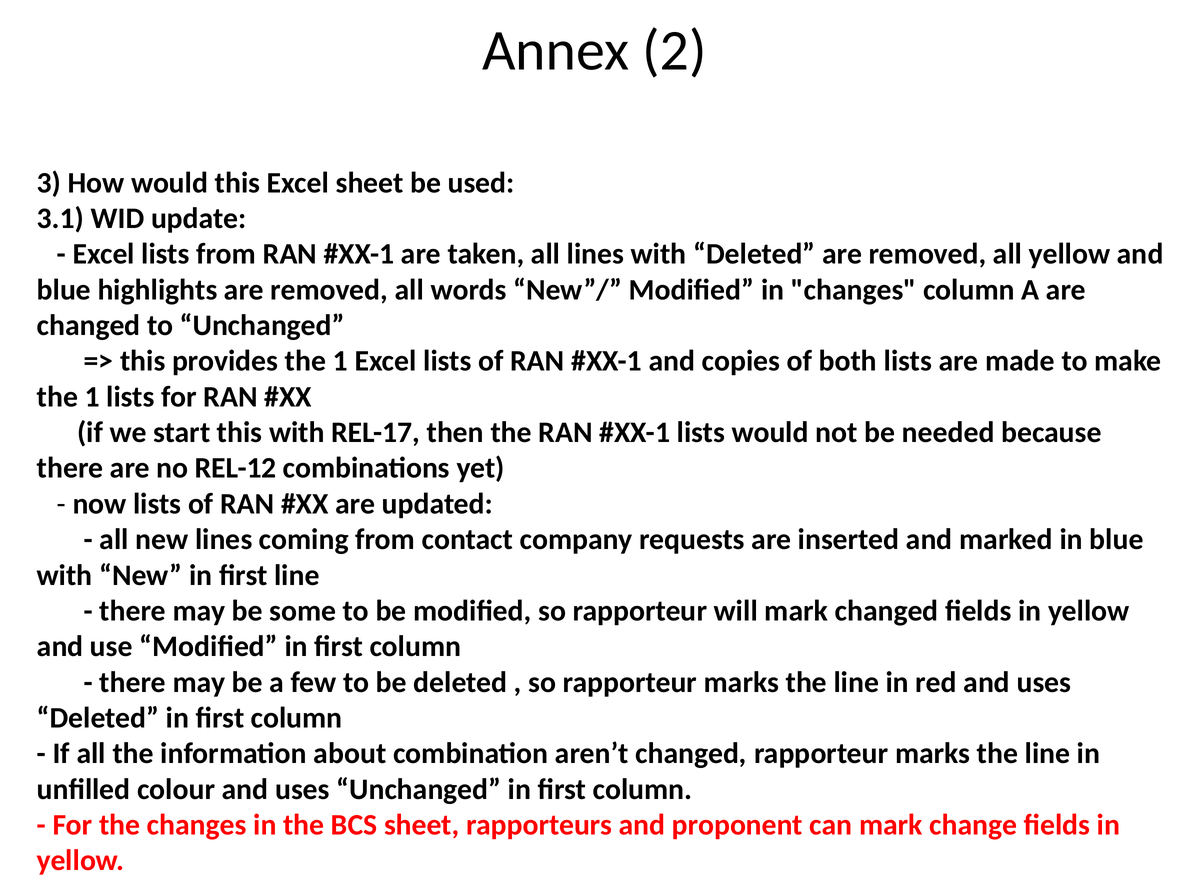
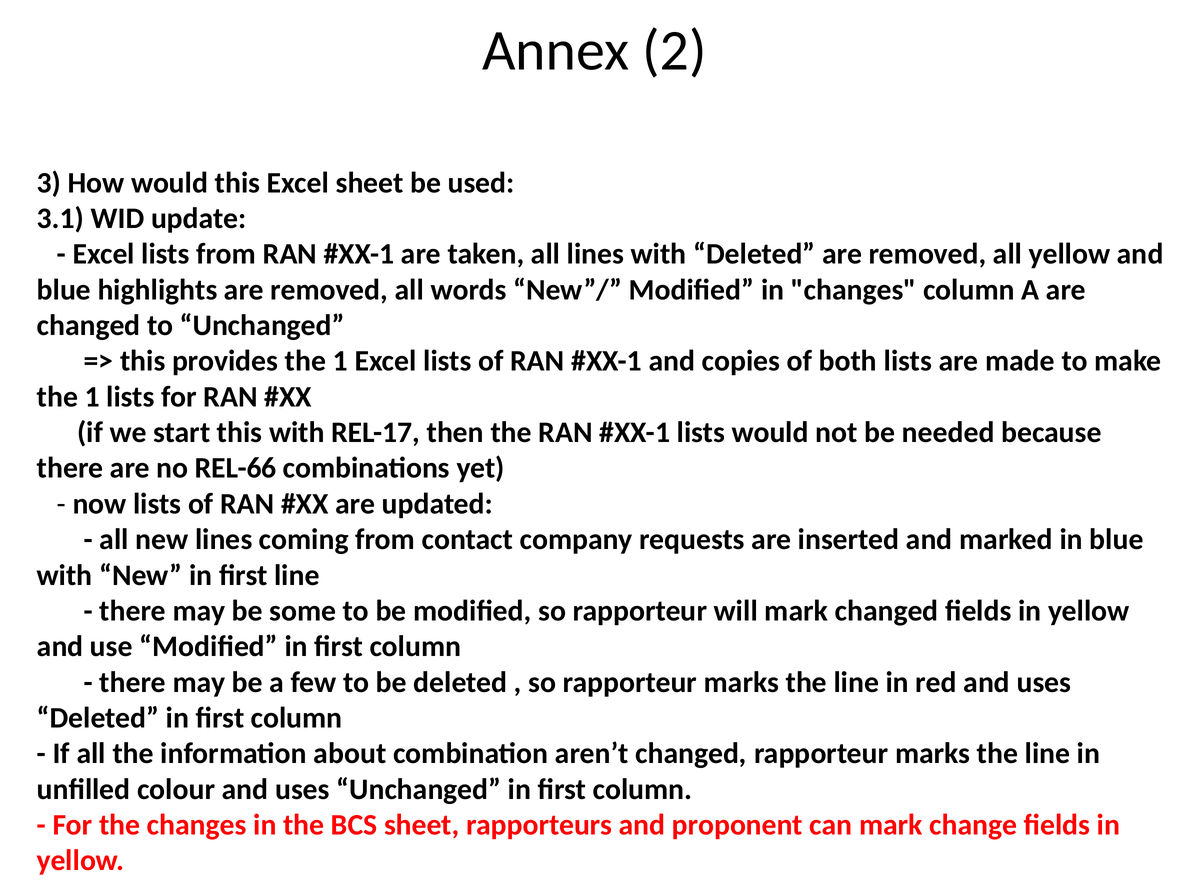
REL-12: REL-12 -> REL-66
